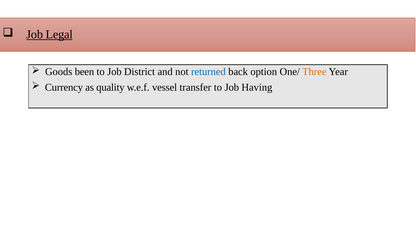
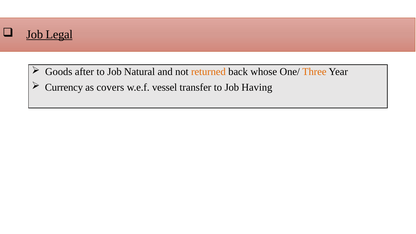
been: been -> after
District: District -> Natural
returned colour: blue -> orange
option: option -> whose
quality: quality -> covers
